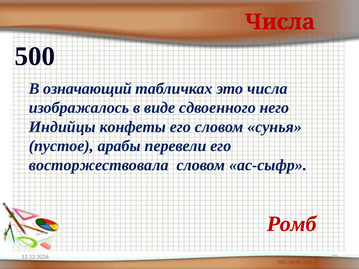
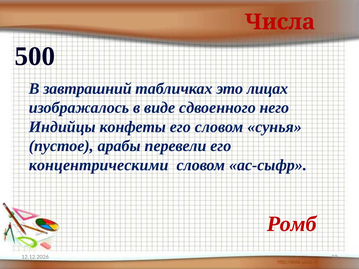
означающий: означающий -> завтрашний
это числа: числа -> лицах
восторжествовала: восторжествовала -> концентрическими
